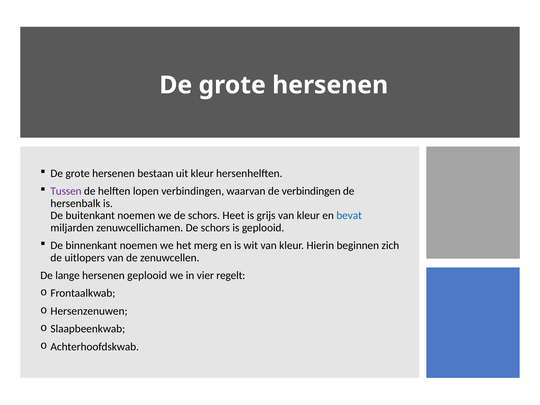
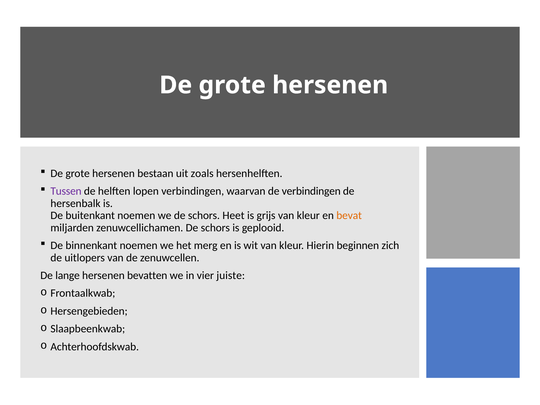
uit kleur: kleur -> zoals
bevat colour: blue -> orange
hersenen geplooid: geplooid -> bevatten
regelt: regelt -> juiste
Hersenzenuwen: Hersenzenuwen -> Hersengebieden
